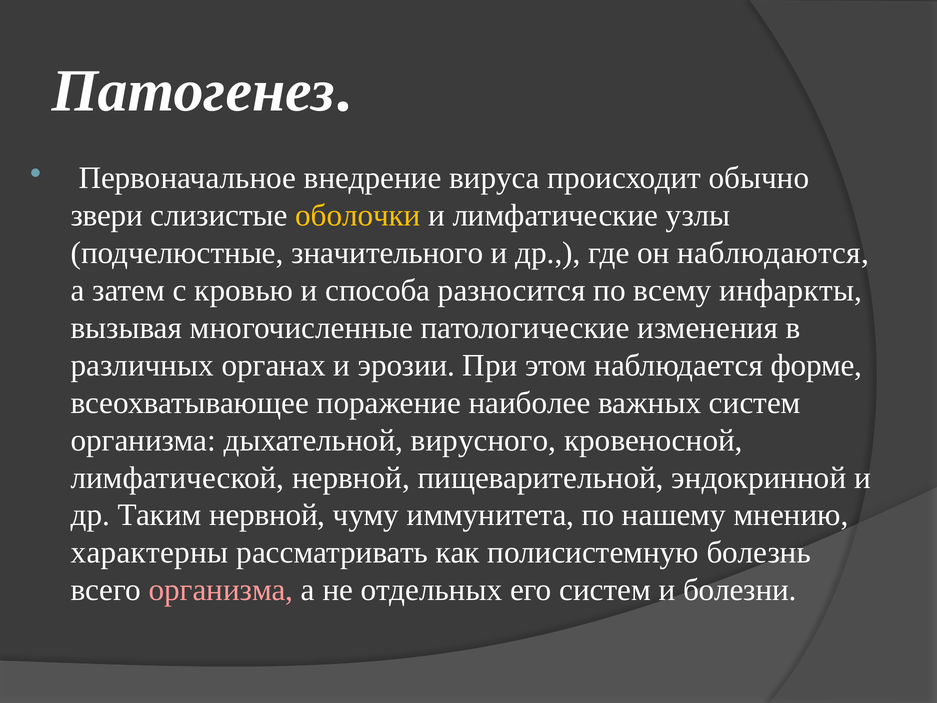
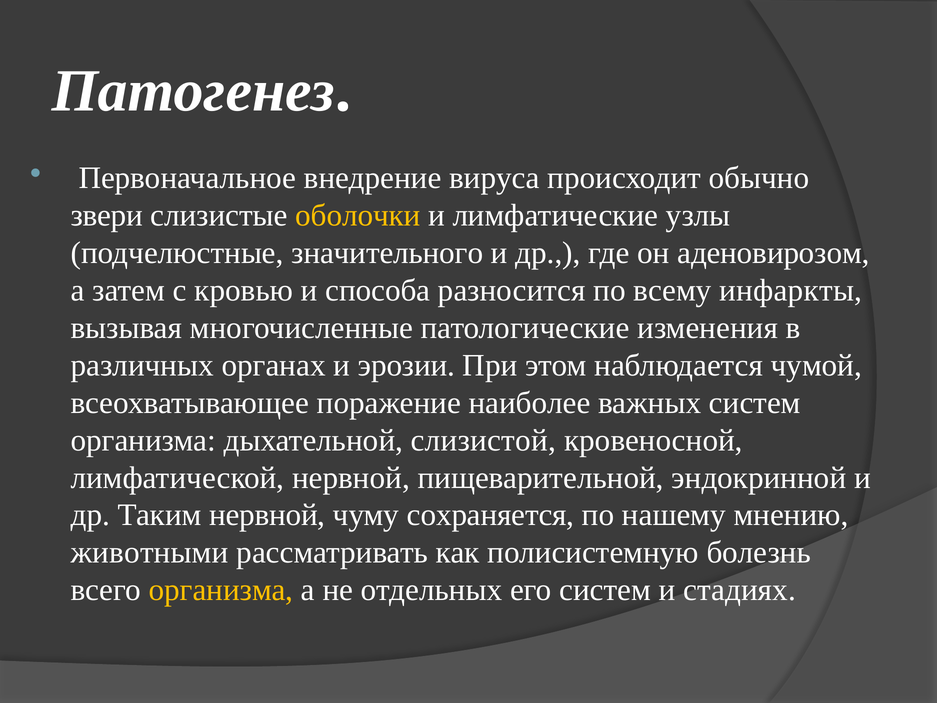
наблюдаются: наблюдаются -> аденовирозом
форме: форме -> чумой
вирусного: вирусного -> слизистой
иммунитета: иммунитета -> сохраняется
характерны: характерны -> животными
организма at (221, 590) colour: pink -> yellow
болезни: болезни -> стадиях
